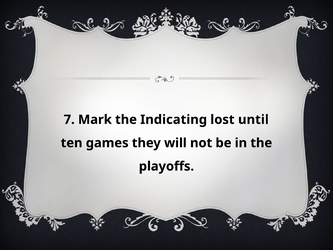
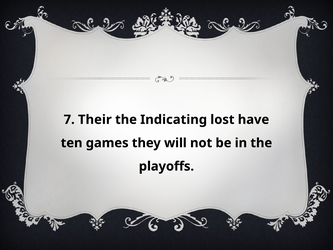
Mark: Mark -> Their
until: until -> have
